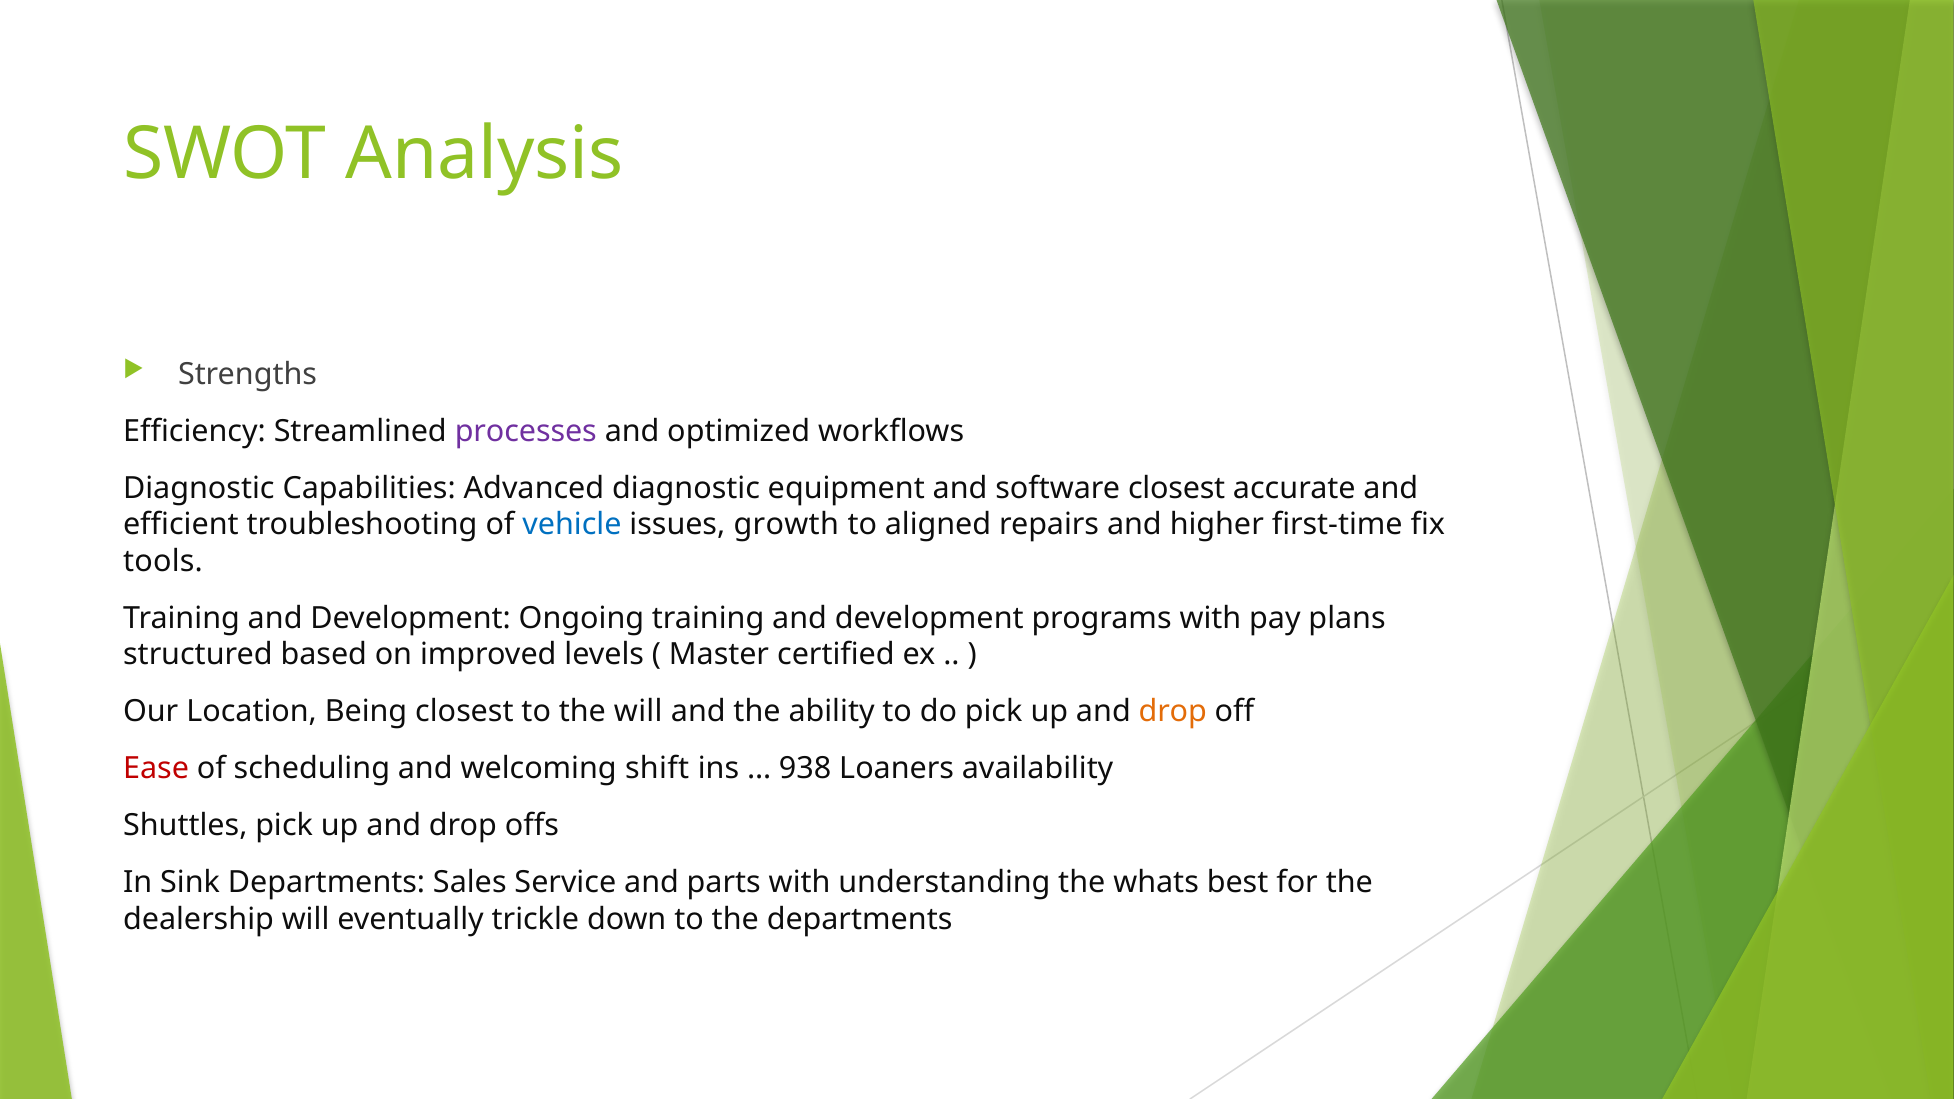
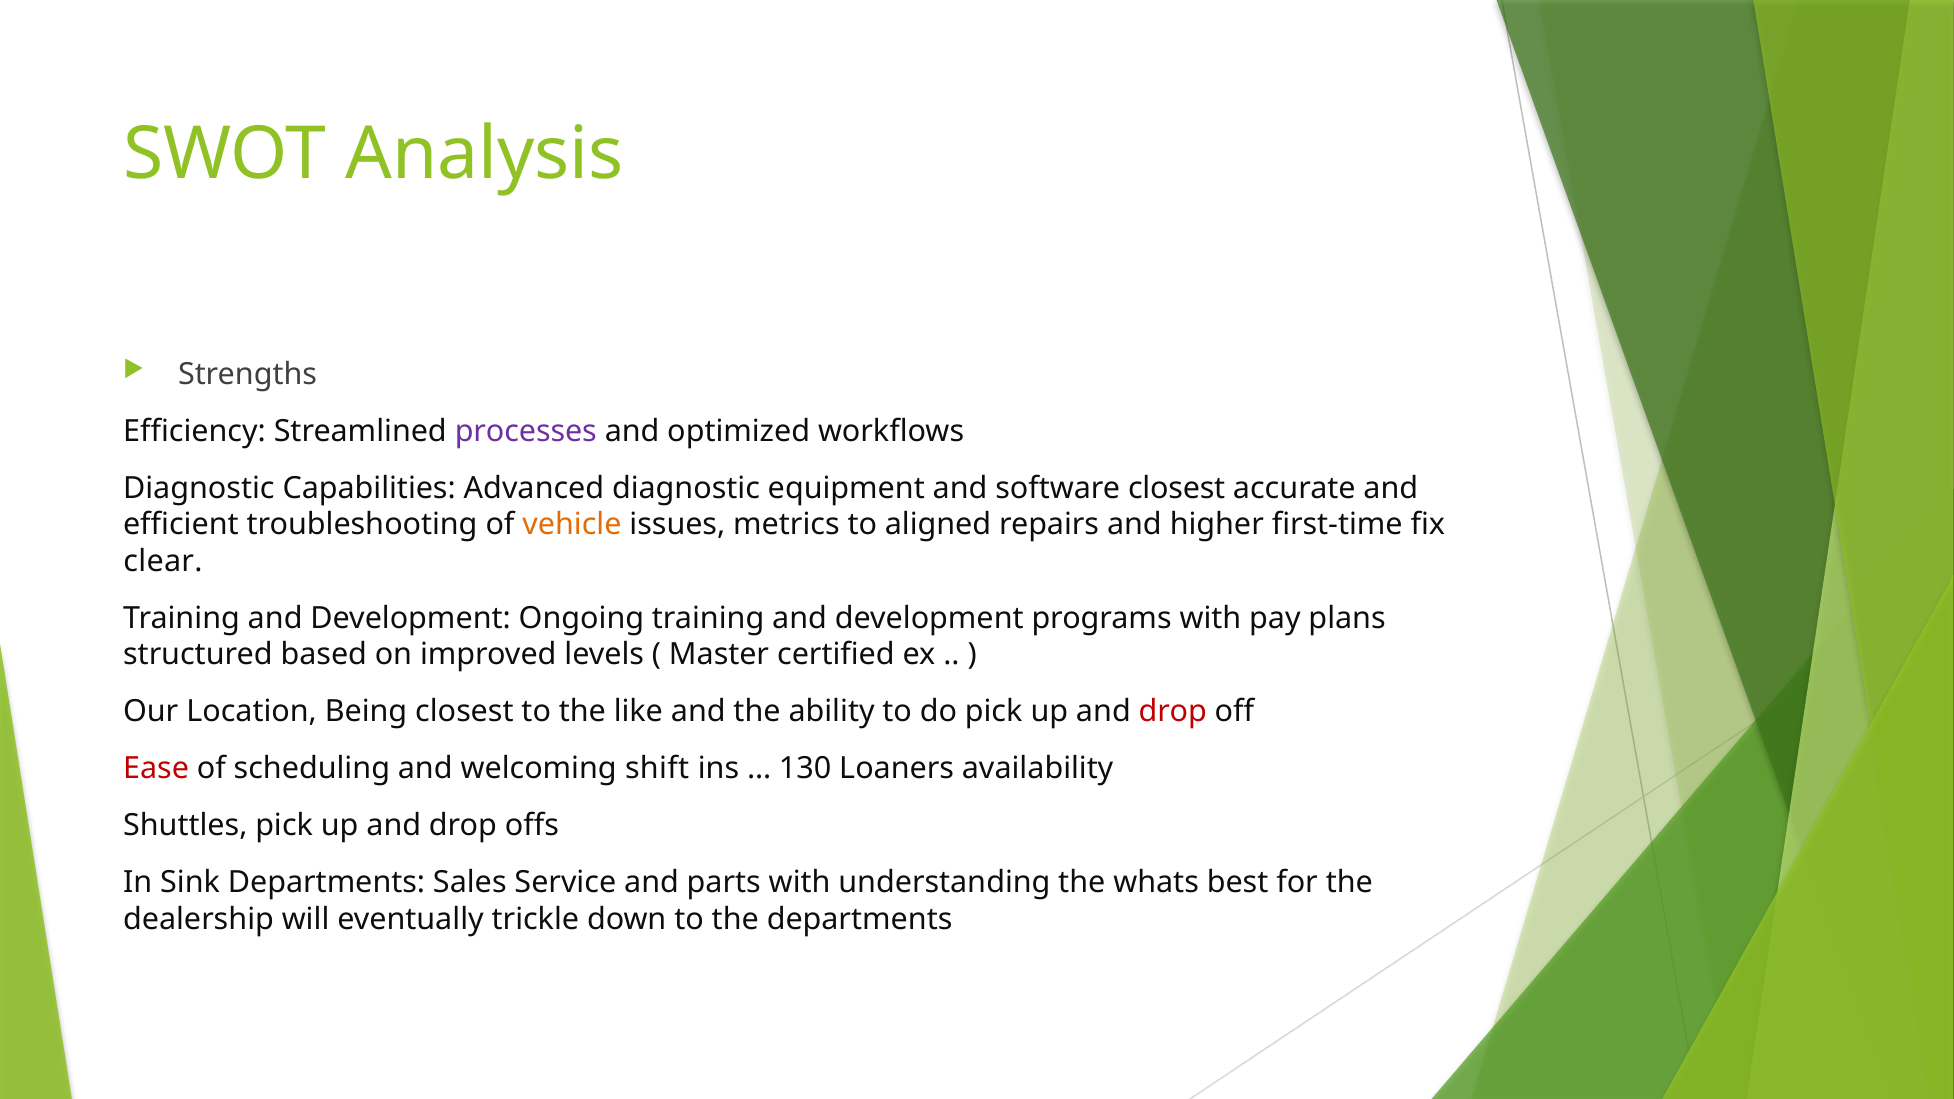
vehicle colour: blue -> orange
growth: growth -> metrics
tools: tools -> clear
the will: will -> like
drop at (1173, 712) colour: orange -> red
938: 938 -> 130
